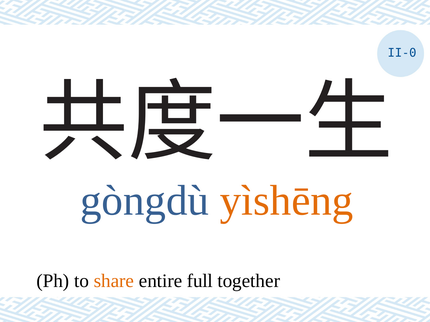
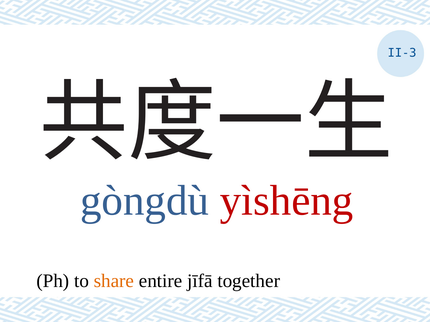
II-0: II-0 -> II-3
yìshēng colour: orange -> red
full: full -> jīfā
